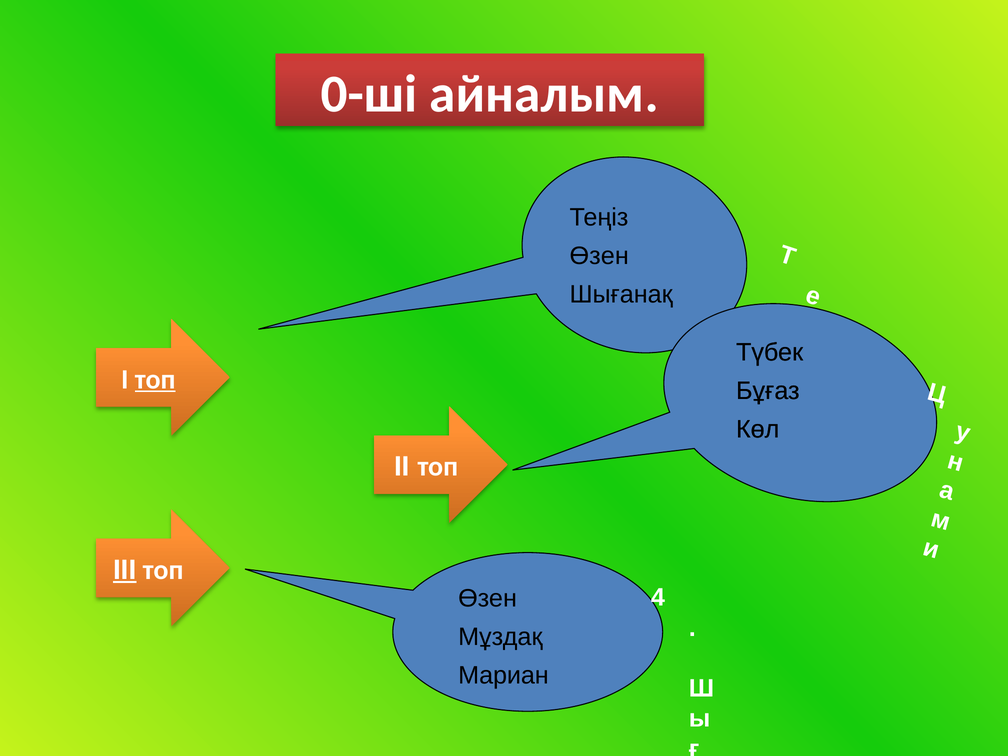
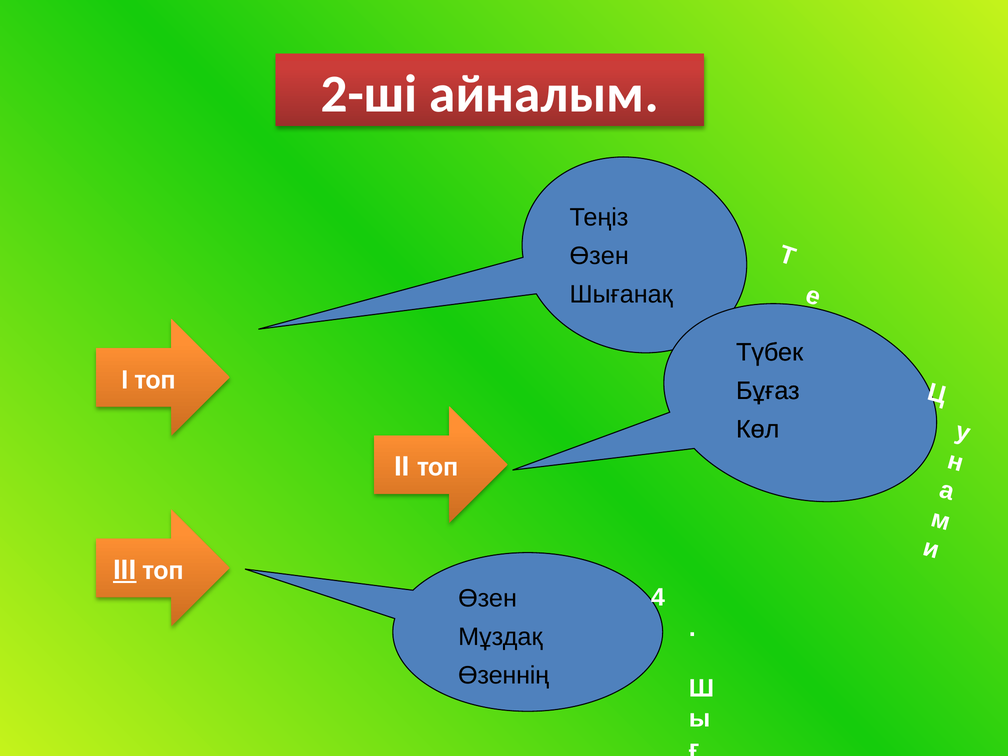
0-ші: 0-ші -> 2-ші
топ at (155, 379) underline: present -> none
Мариан: Мариан -> Өзеннің
